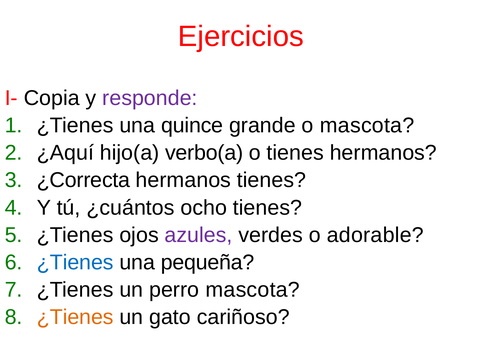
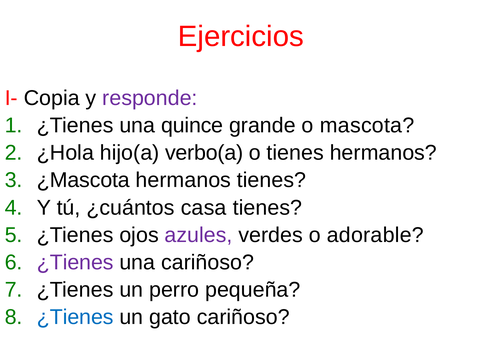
¿Aquí: ¿Aquí -> ¿Hola
¿Correcta: ¿Correcta -> ¿Mascota
ocho: ocho -> casa
¿Tienes at (75, 263) colour: blue -> purple
una pequeña: pequeña -> cariñoso
perro mascota: mascota -> pequeña
¿Tienes at (75, 318) colour: orange -> blue
